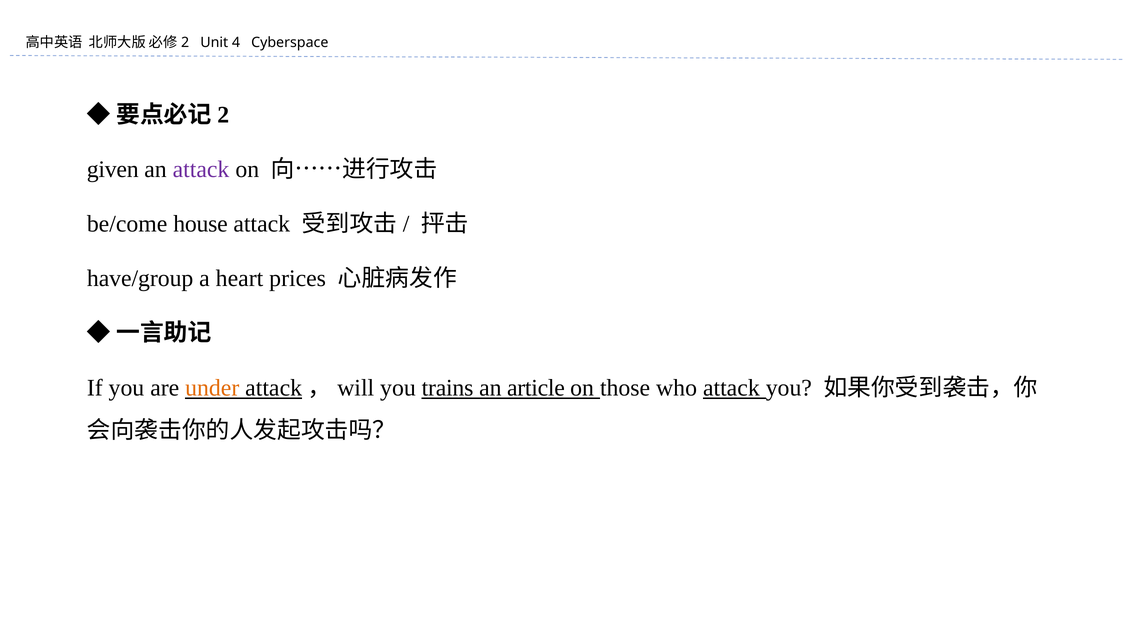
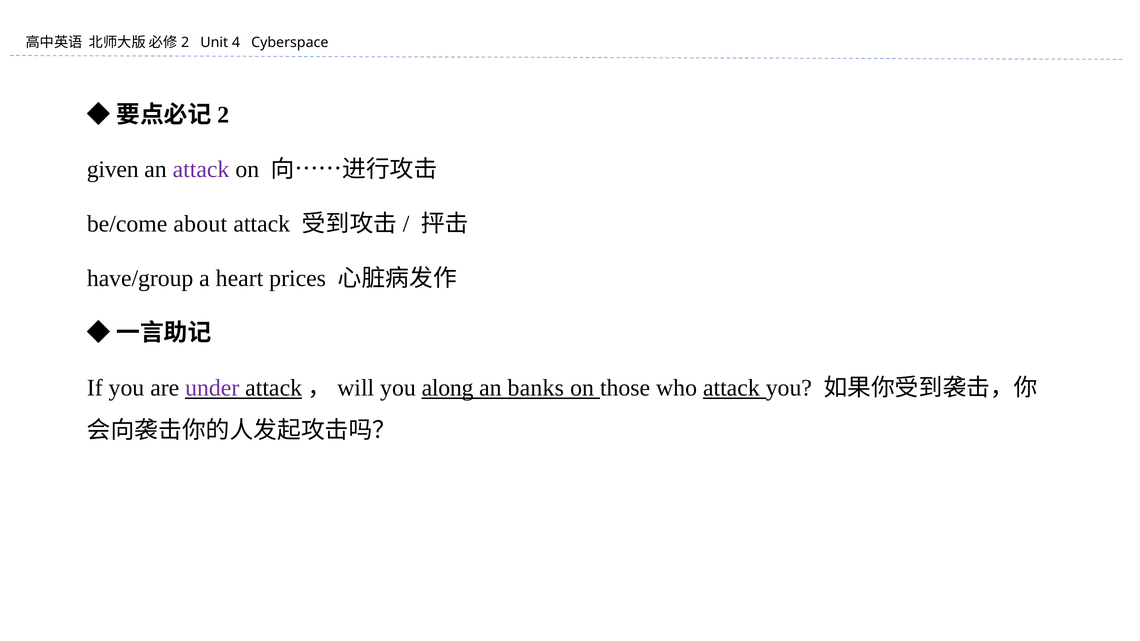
house: house -> about
under colour: orange -> purple
trains: trains -> along
article: article -> banks
